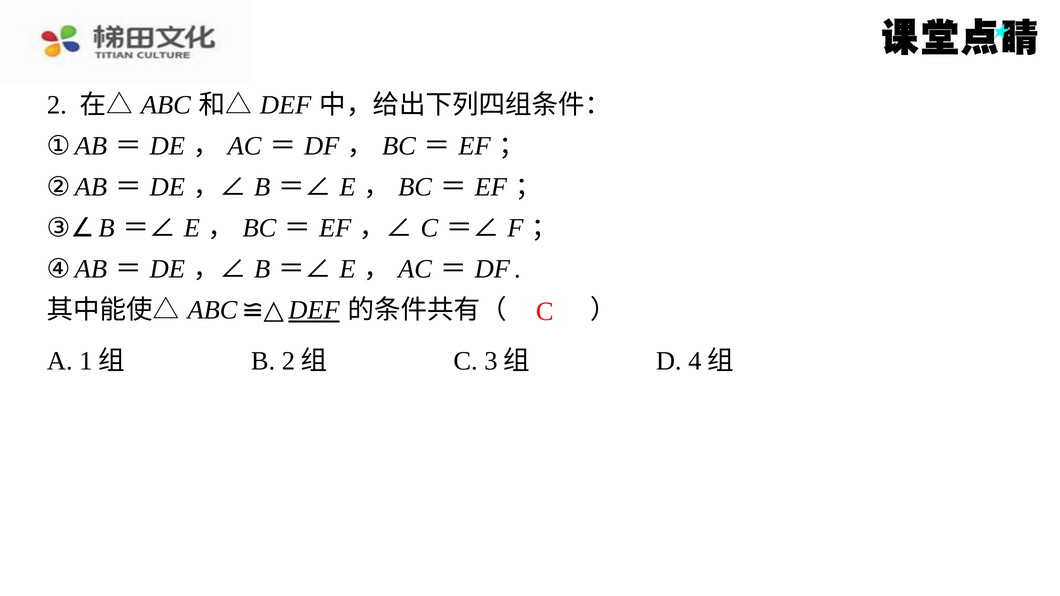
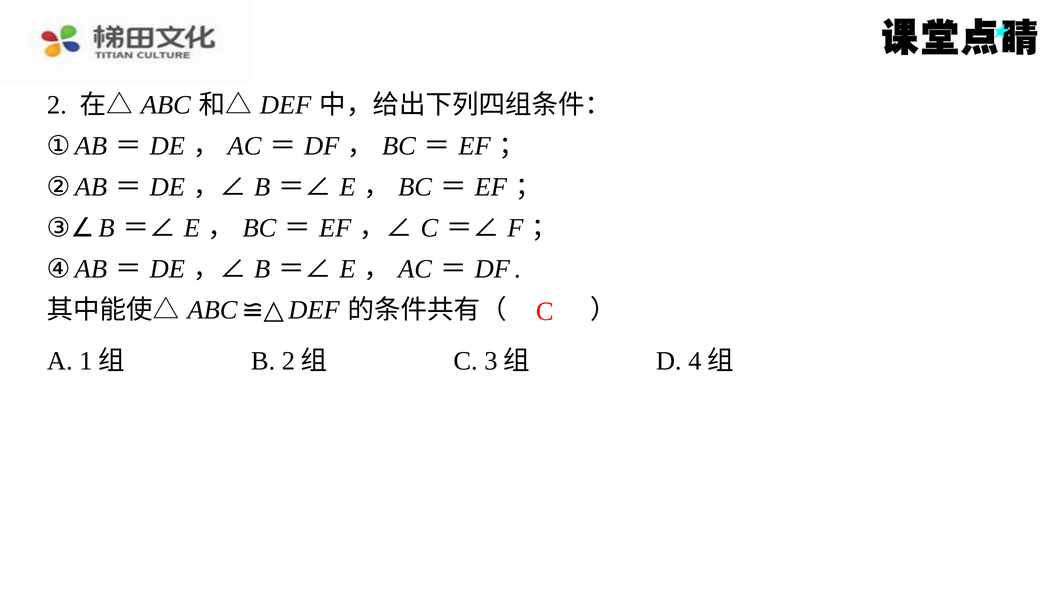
DEF at (314, 310) underline: present -> none
